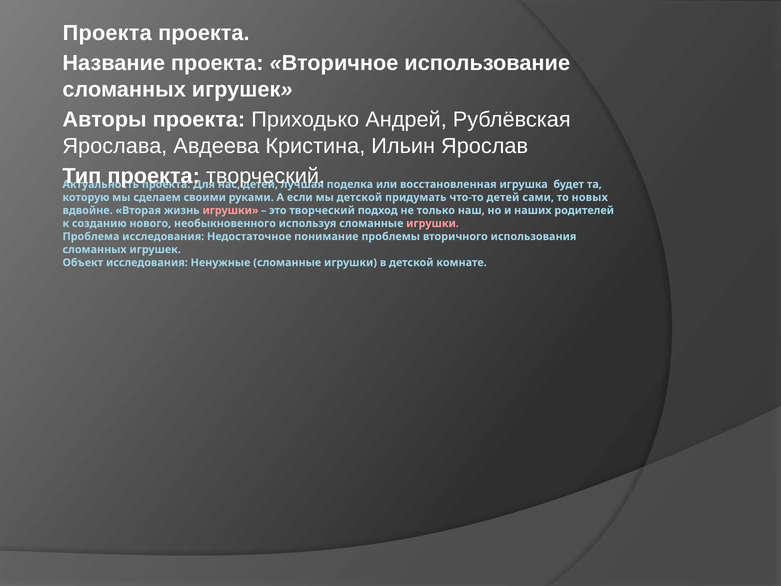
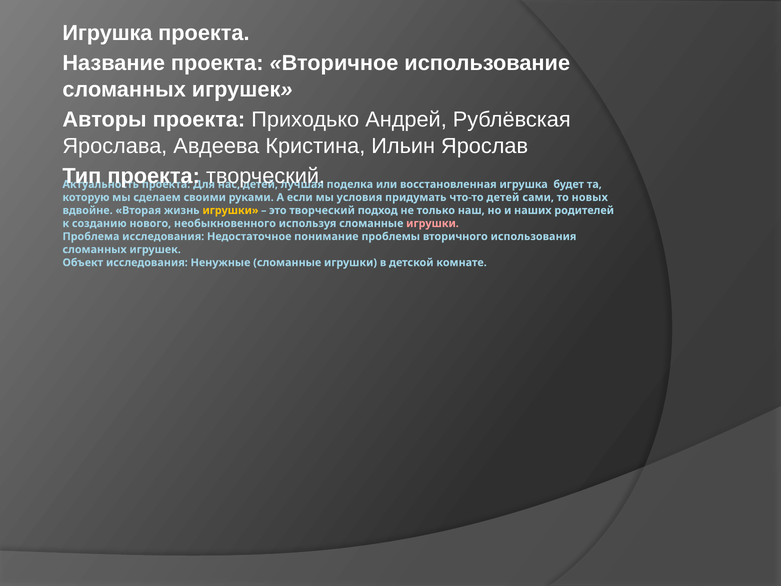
Проекта at (107, 33): Проекта -> Игрушка
мы детской: детской -> условия
игрушки at (230, 210) colour: pink -> yellow
